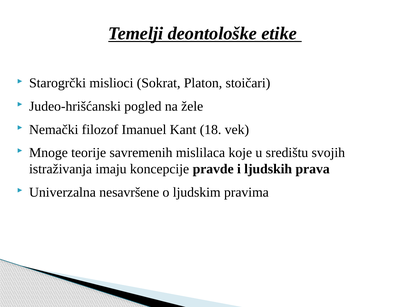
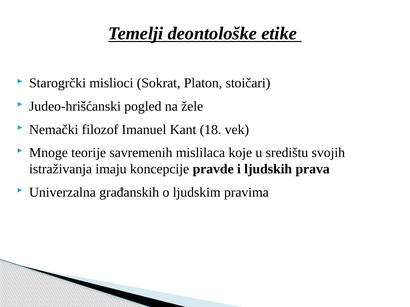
nesavršene: nesavršene -> građanskih
